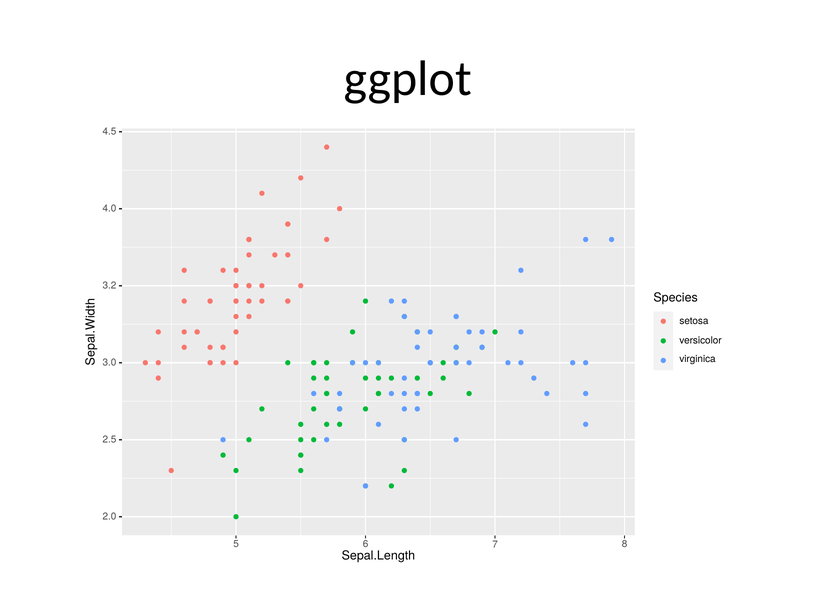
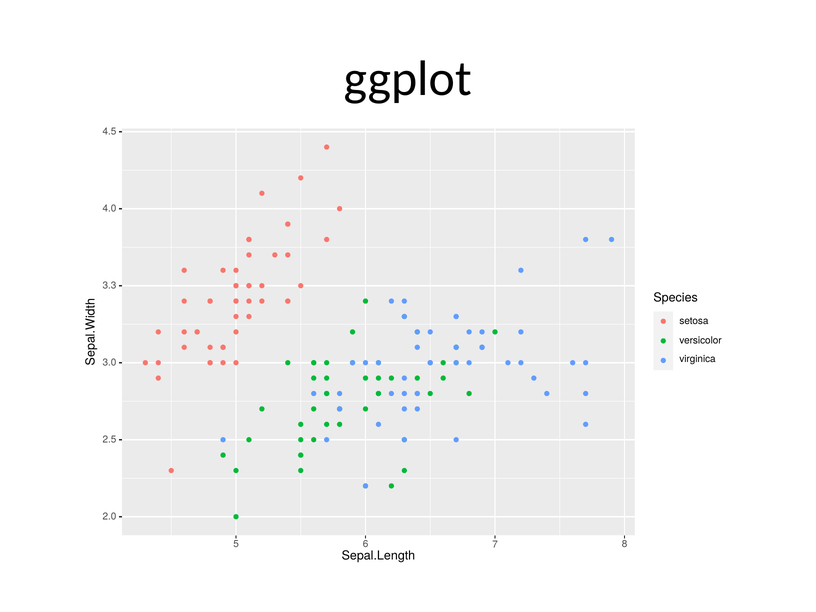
3.2: 3.2 -> 3.3
